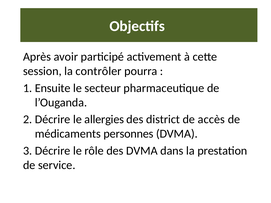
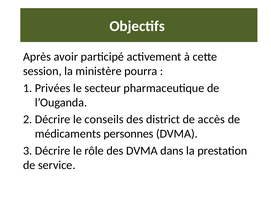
contrôler: contrôler -> ministère
Ensuite: Ensuite -> Privées
allergies: allergies -> conseils
